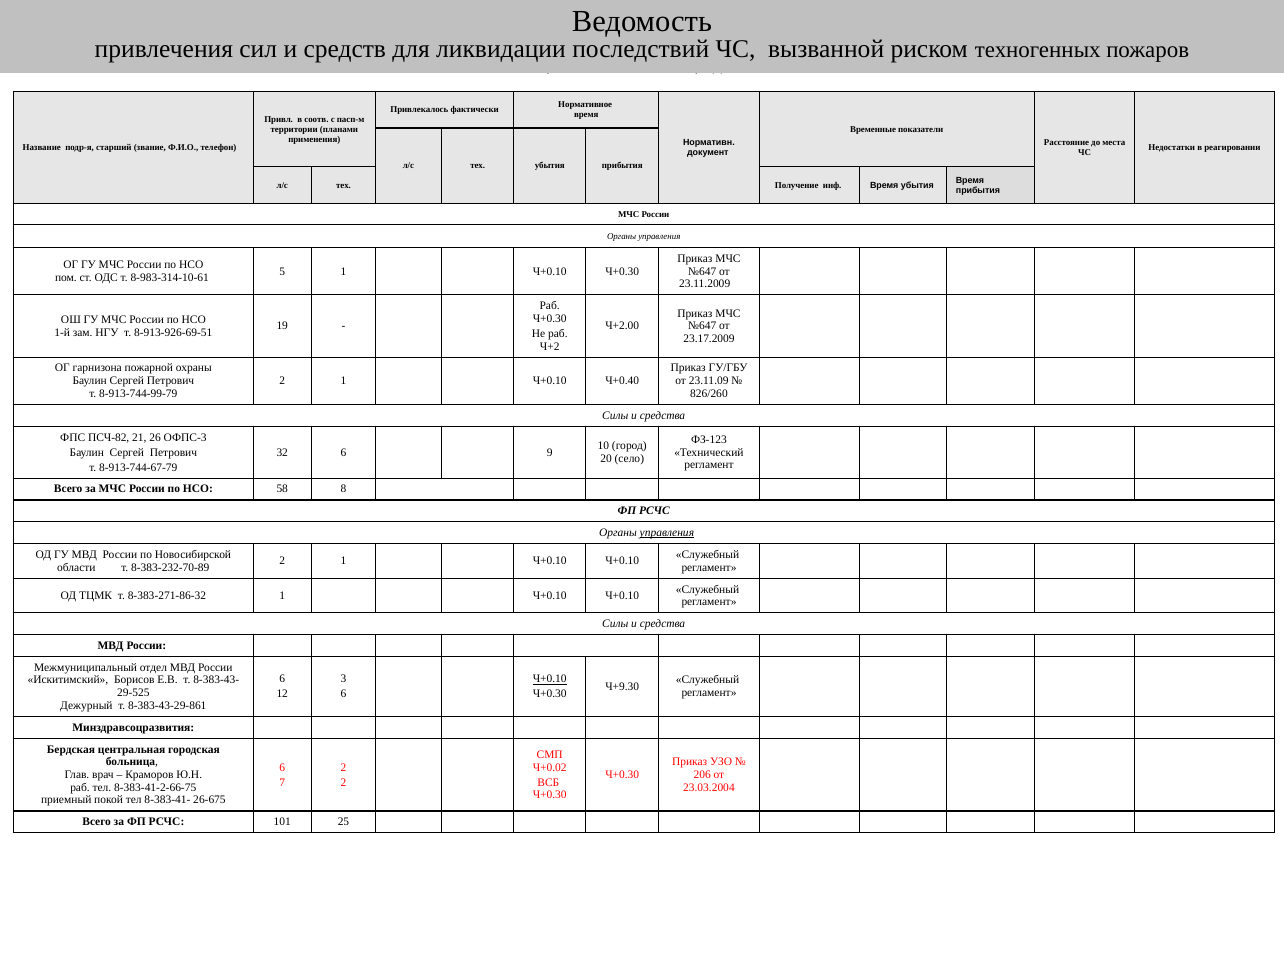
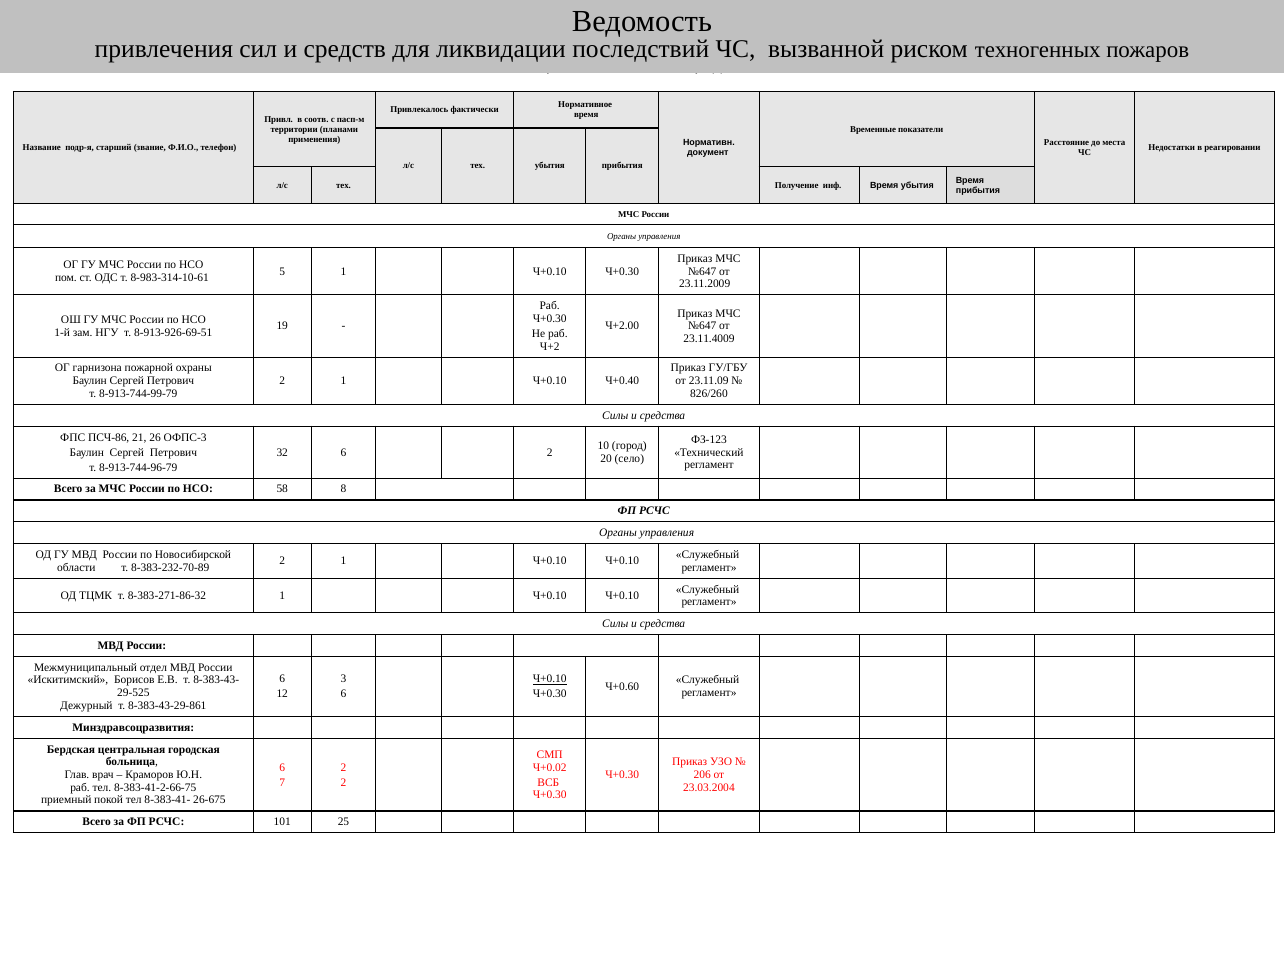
23.17.2009: 23.17.2009 -> 23.11.4009
ПСЧ-82: ПСЧ-82 -> ПСЧ-86
6 9: 9 -> 2
8-913-744-67-79: 8-913-744-67-79 -> 8-913-744-96-79
управления at (667, 533) underline: present -> none
Ч+9.30: Ч+9.30 -> Ч+0.60
